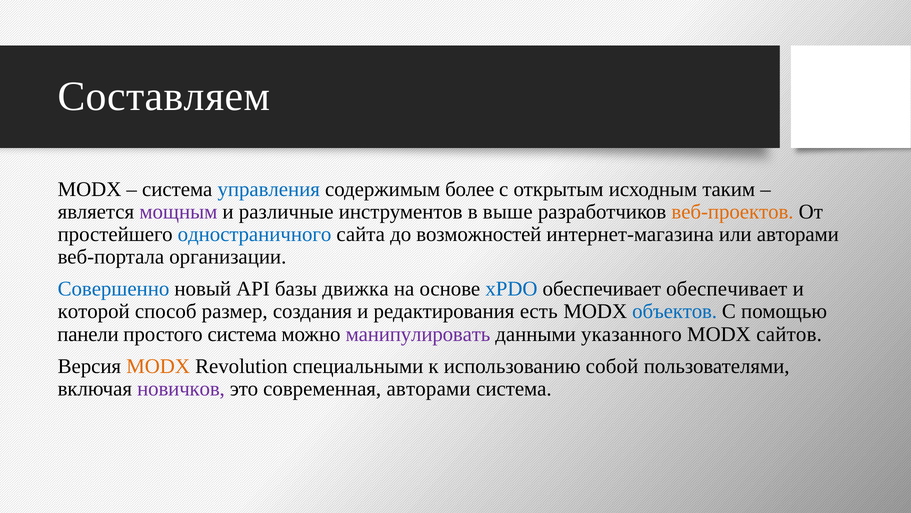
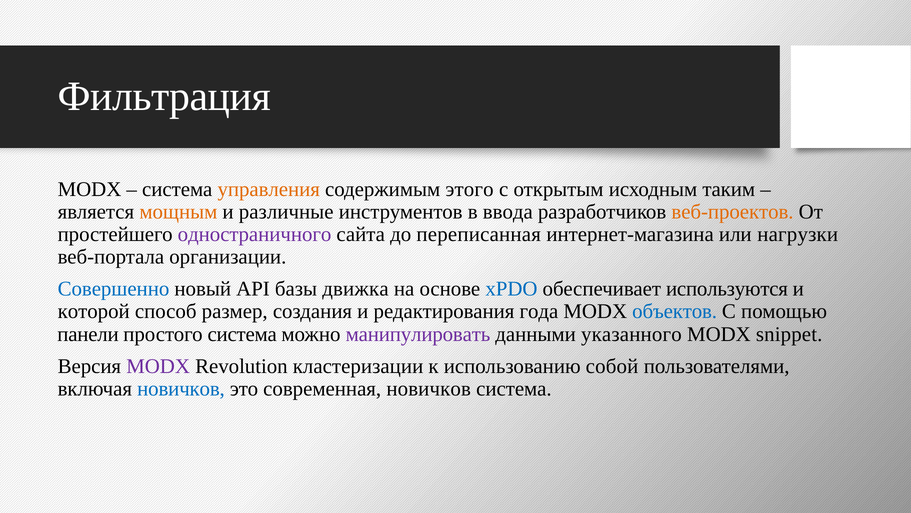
Составляем: Составляем -> Фильтрация
управления colour: blue -> orange
более: более -> этого
мощным colour: purple -> orange
выше: выше -> ввода
одностраничного colour: blue -> purple
возможностей: возможностей -> переписанная
или авторами: авторами -> нагрузки
обеспечивает обеспечивает: обеспечивает -> используются
есть: есть -> года
сайтов: сайтов -> snippet
MODX at (158, 366) colour: orange -> purple
специальными: специальными -> кластеризации
новичков at (181, 388) colour: purple -> blue
современная авторами: авторами -> новичков
